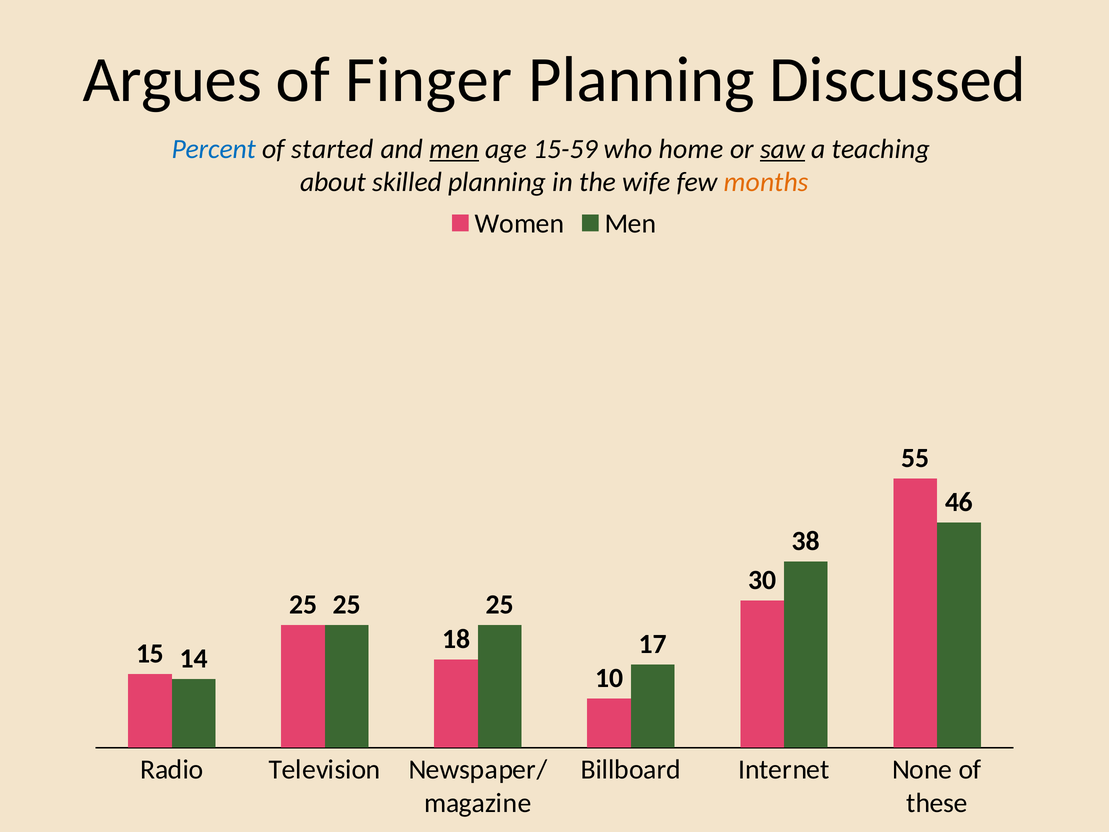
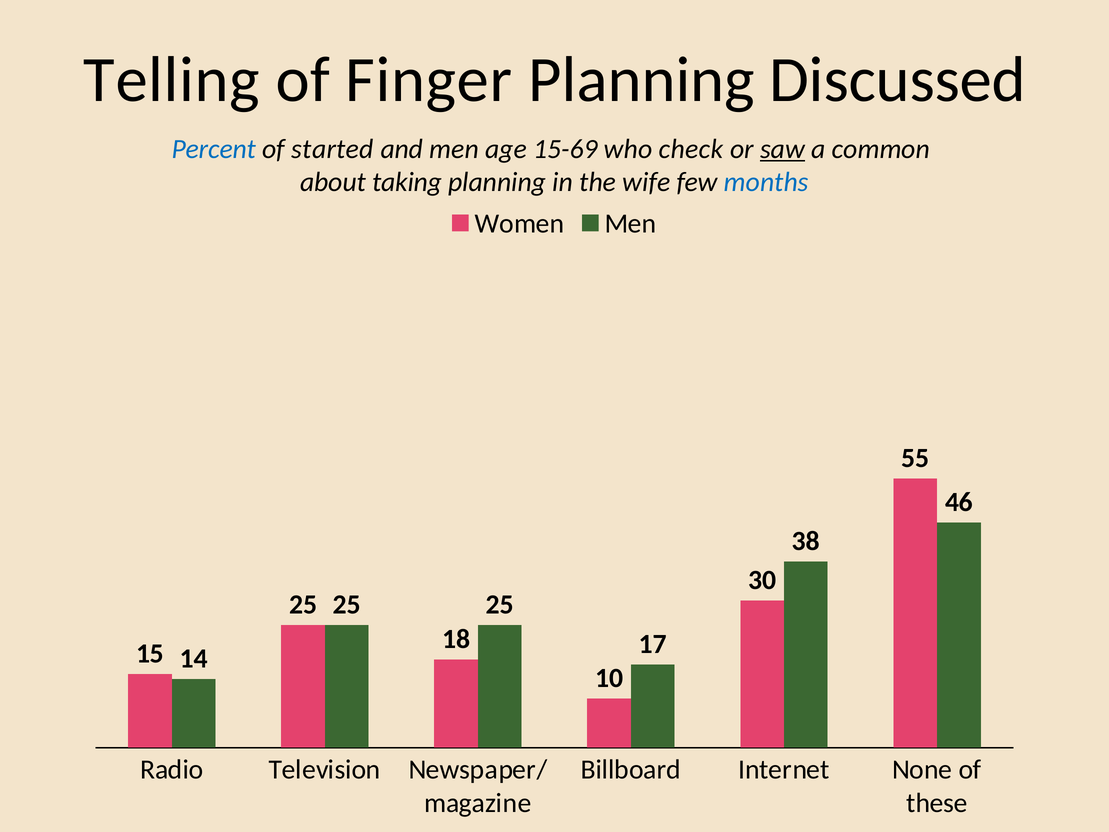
Argues: Argues -> Telling
men at (454, 149) underline: present -> none
15-59: 15-59 -> 15-69
home: home -> check
teaching: teaching -> common
skilled: skilled -> taking
months colour: orange -> blue
